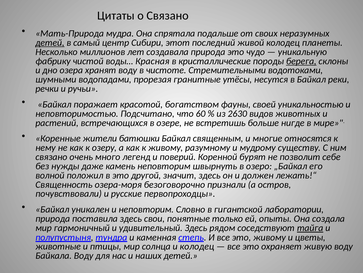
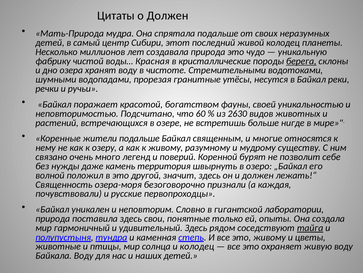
о Связано: Связано -> Должен
детей at (50, 43) underline: present -> none
жители батюшки: батюшки -> подальше
камень неповторим: неповторим -> территория
остров: остров -> каждая
